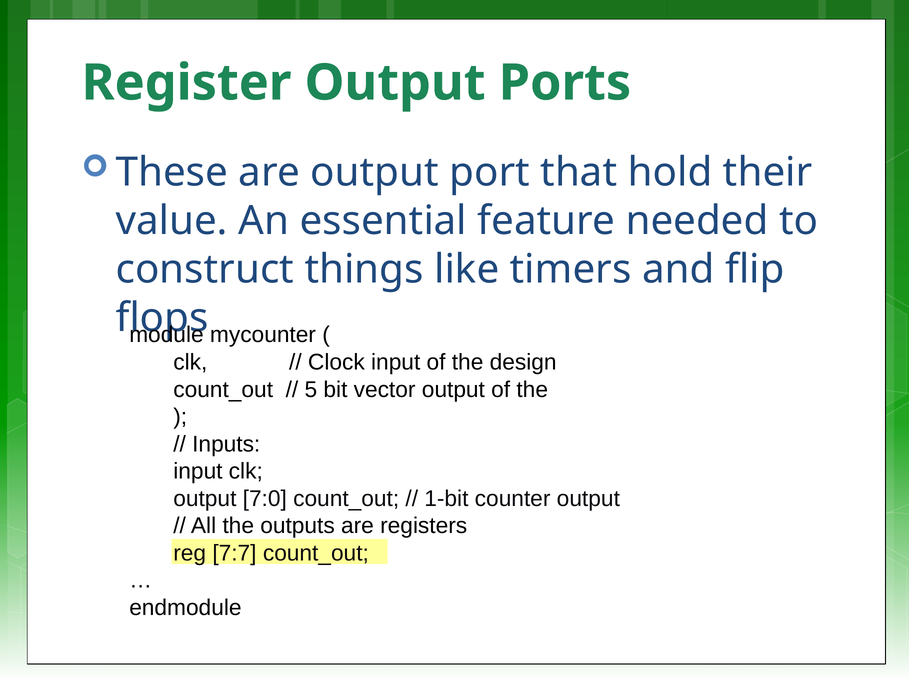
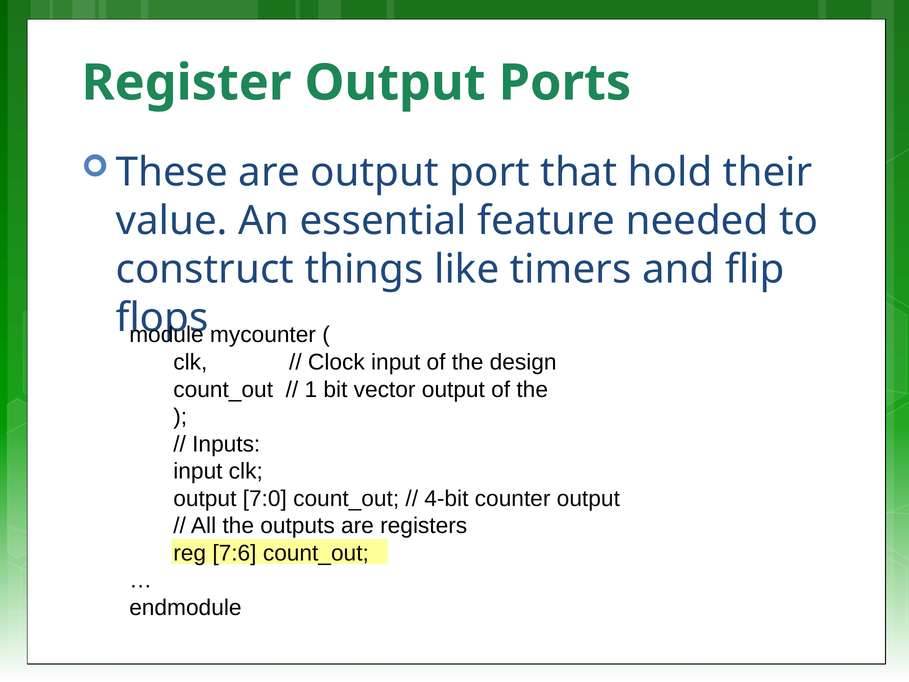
5: 5 -> 1
1-bit: 1-bit -> 4-bit
7:7: 7:7 -> 7:6
